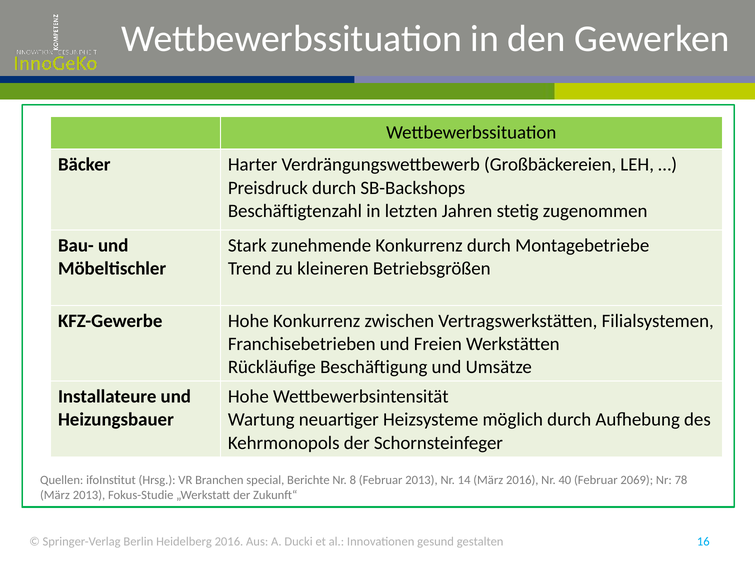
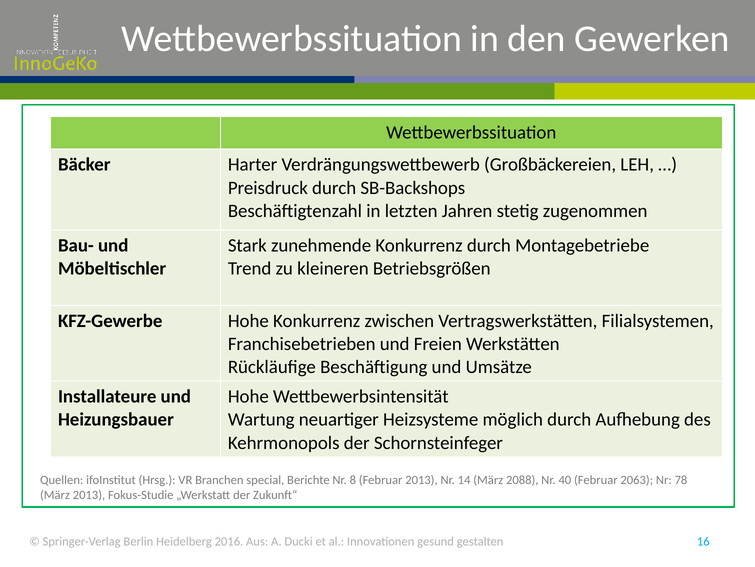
März 2016: 2016 -> 2088
2069: 2069 -> 2063
